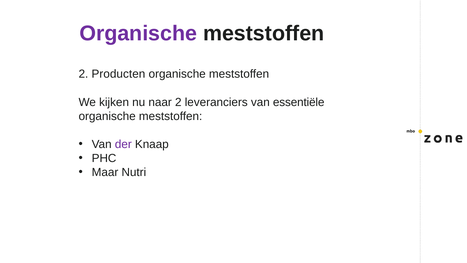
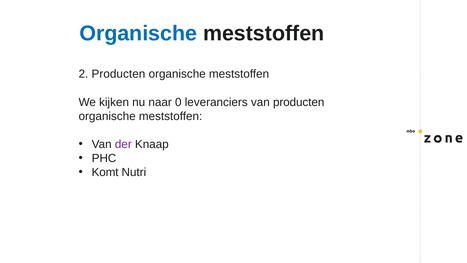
Organische at (138, 33) colour: purple -> blue
naar 2: 2 -> 0
van essentiële: essentiële -> producten
Maar: Maar -> Komt
